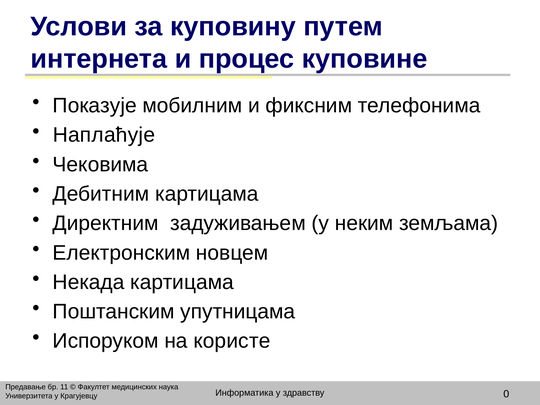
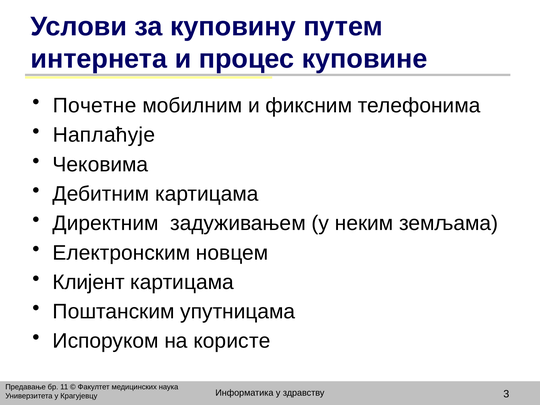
Показује: Показује -> Почетне
Некада: Некада -> Клијент
0: 0 -> 3
